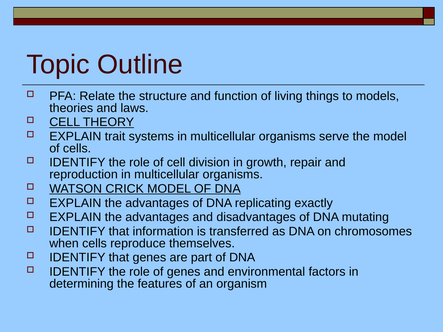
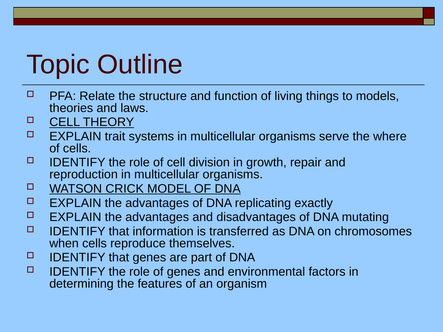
the model: model -> where
